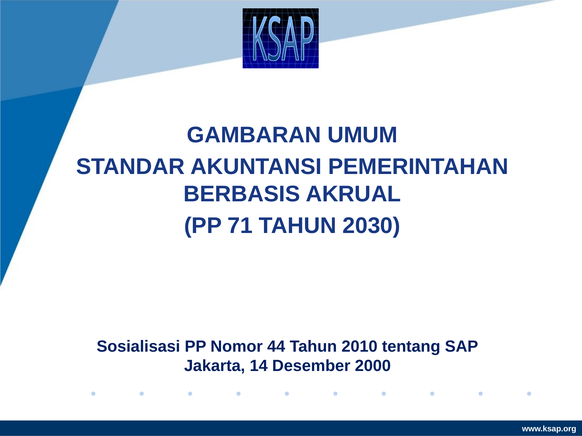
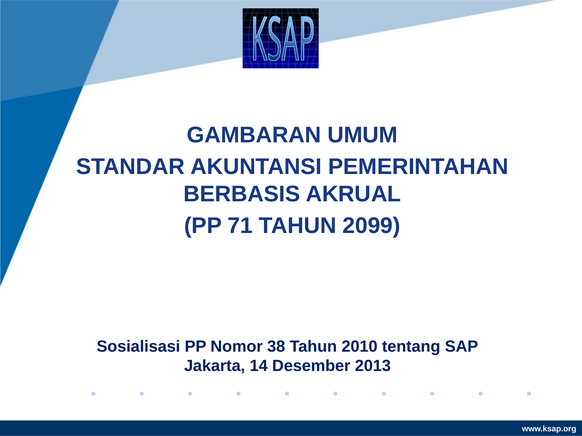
2030: 2030 -> 2099
44: 44 -> 38
2000: 2000 -> 2013
